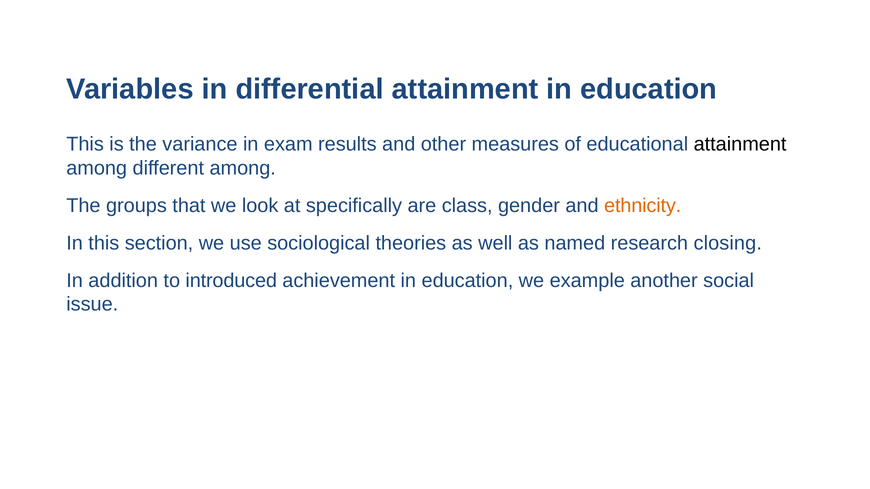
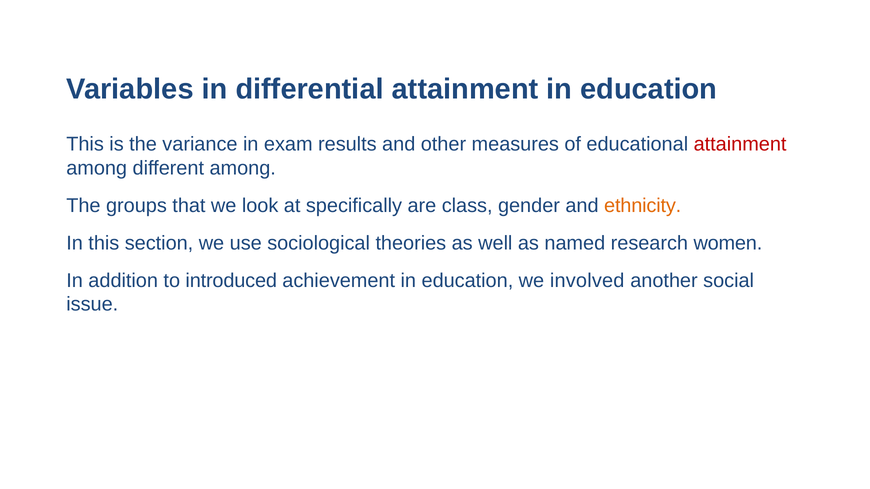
attainment at (740, 144) colour: black -> red
closing: closing -> women
example: example -> involved
